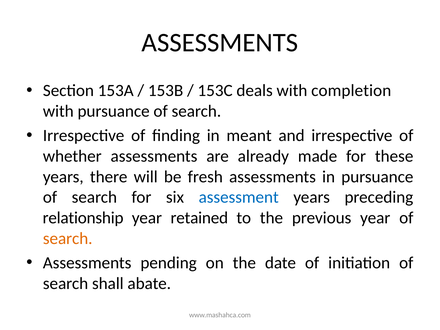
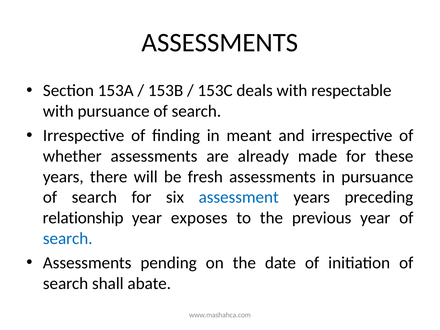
completion: completion -> respectable
retained: retained -> exposes
search at (68, 238) colour: orange -> blue
